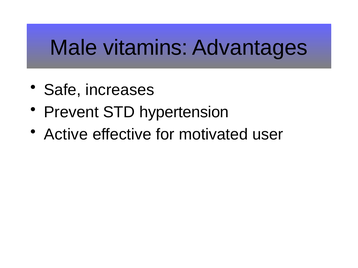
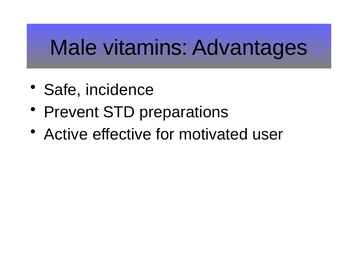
increases: increases -> incidence
hypertension: hypertension -> preparations
